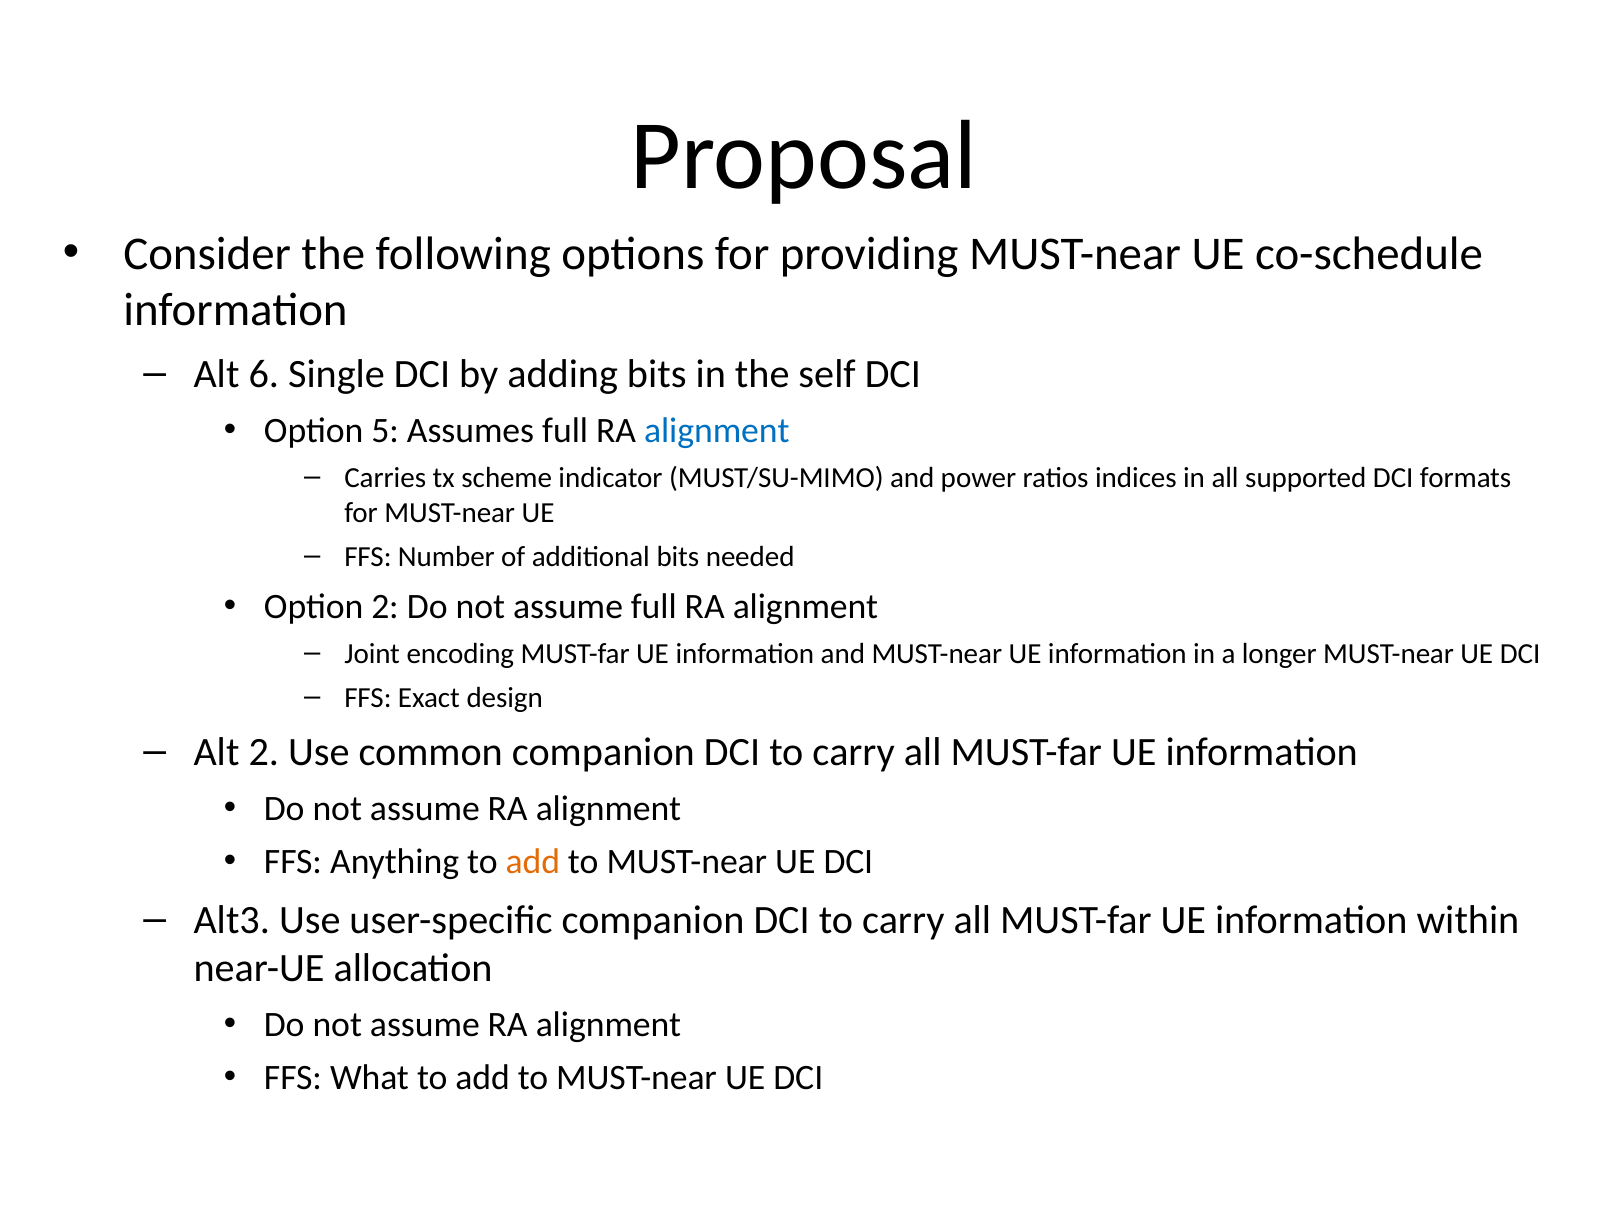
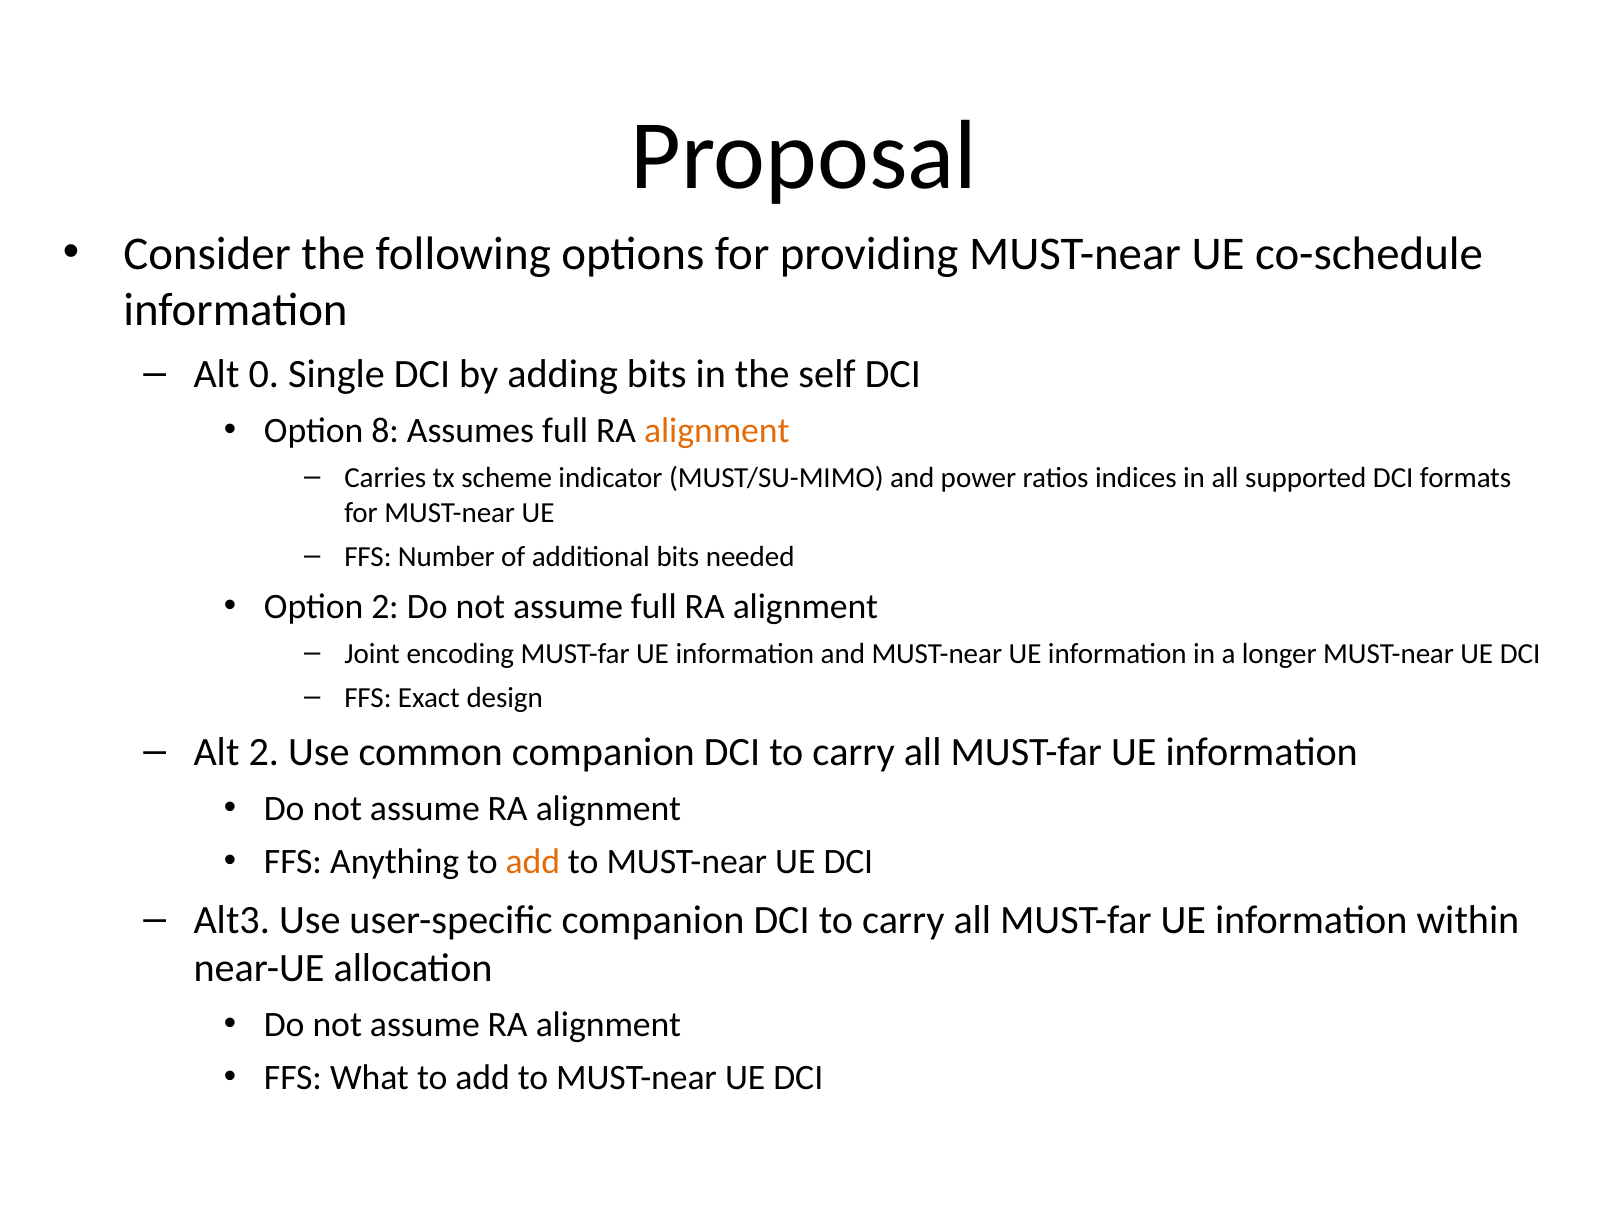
6: 6 -> 0
5: 5 -> 8
alignment at (717, 430) colour: blue -> orange
